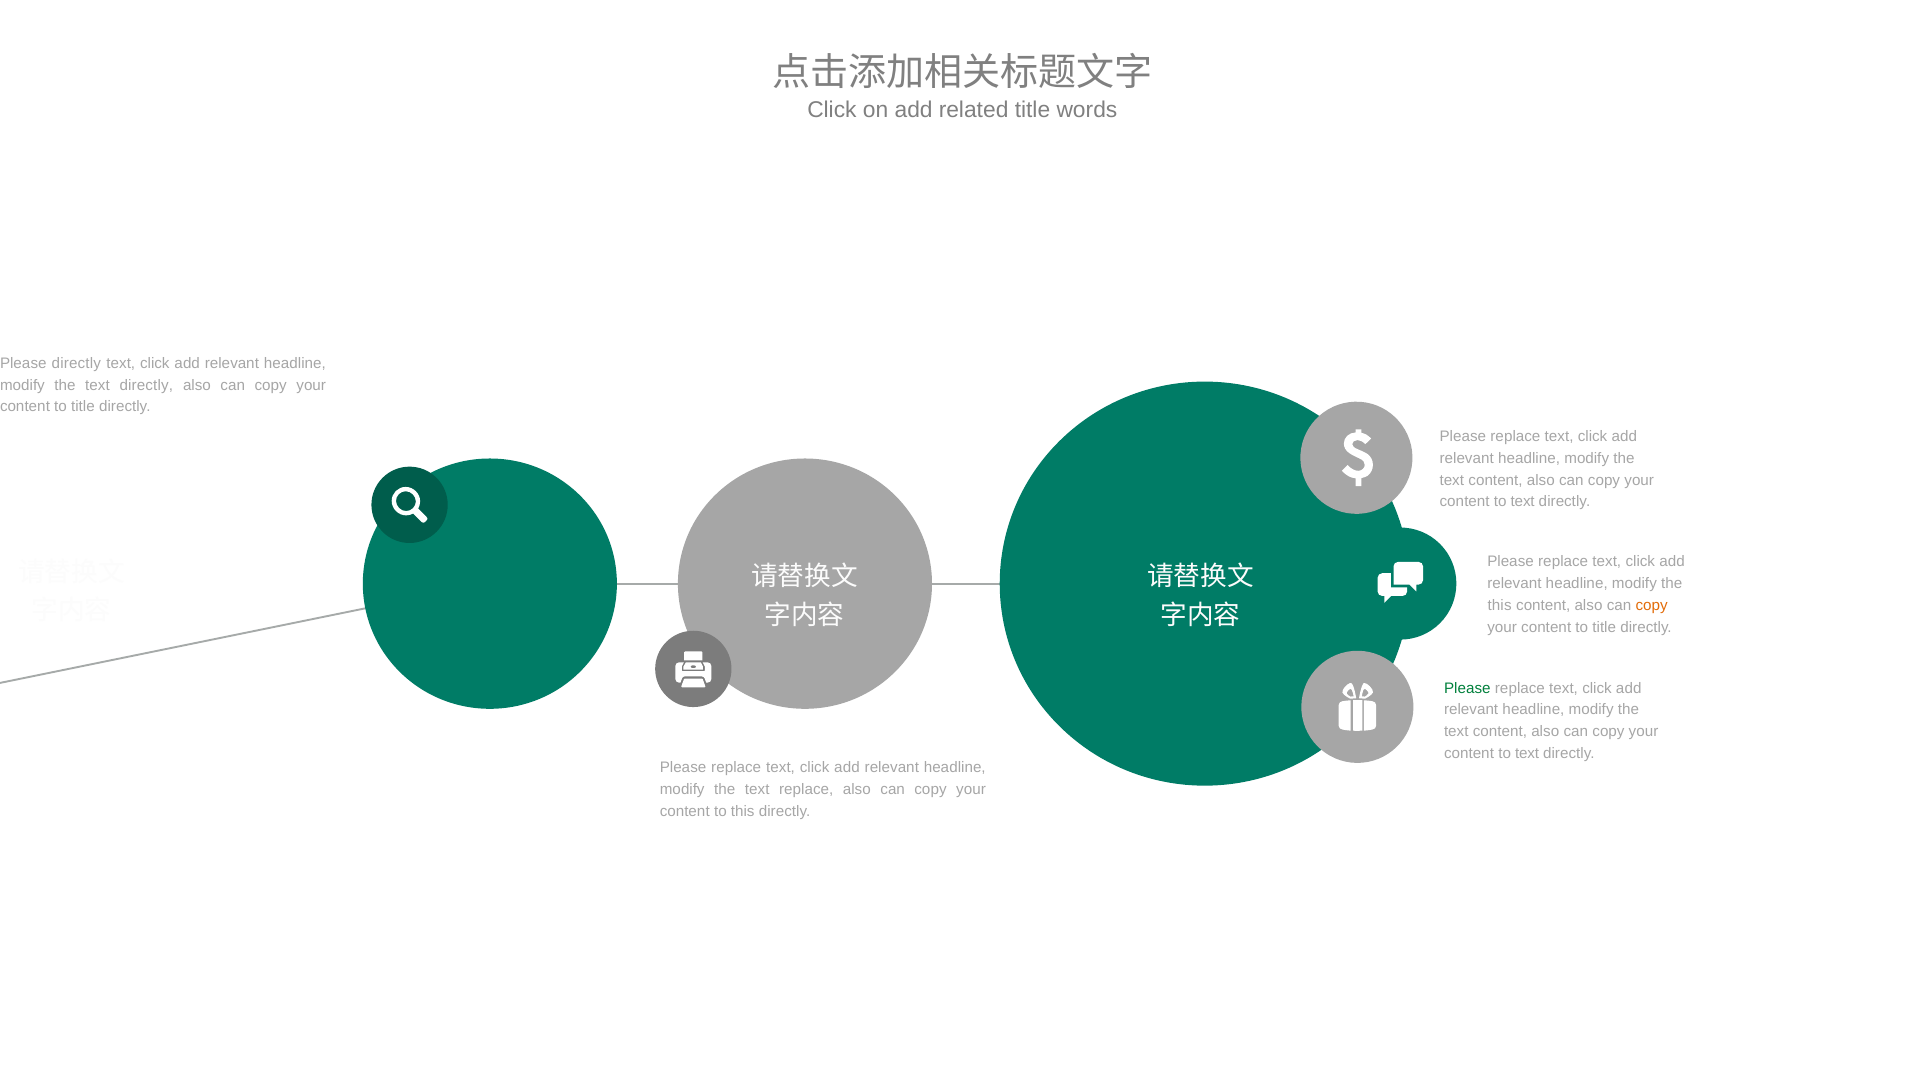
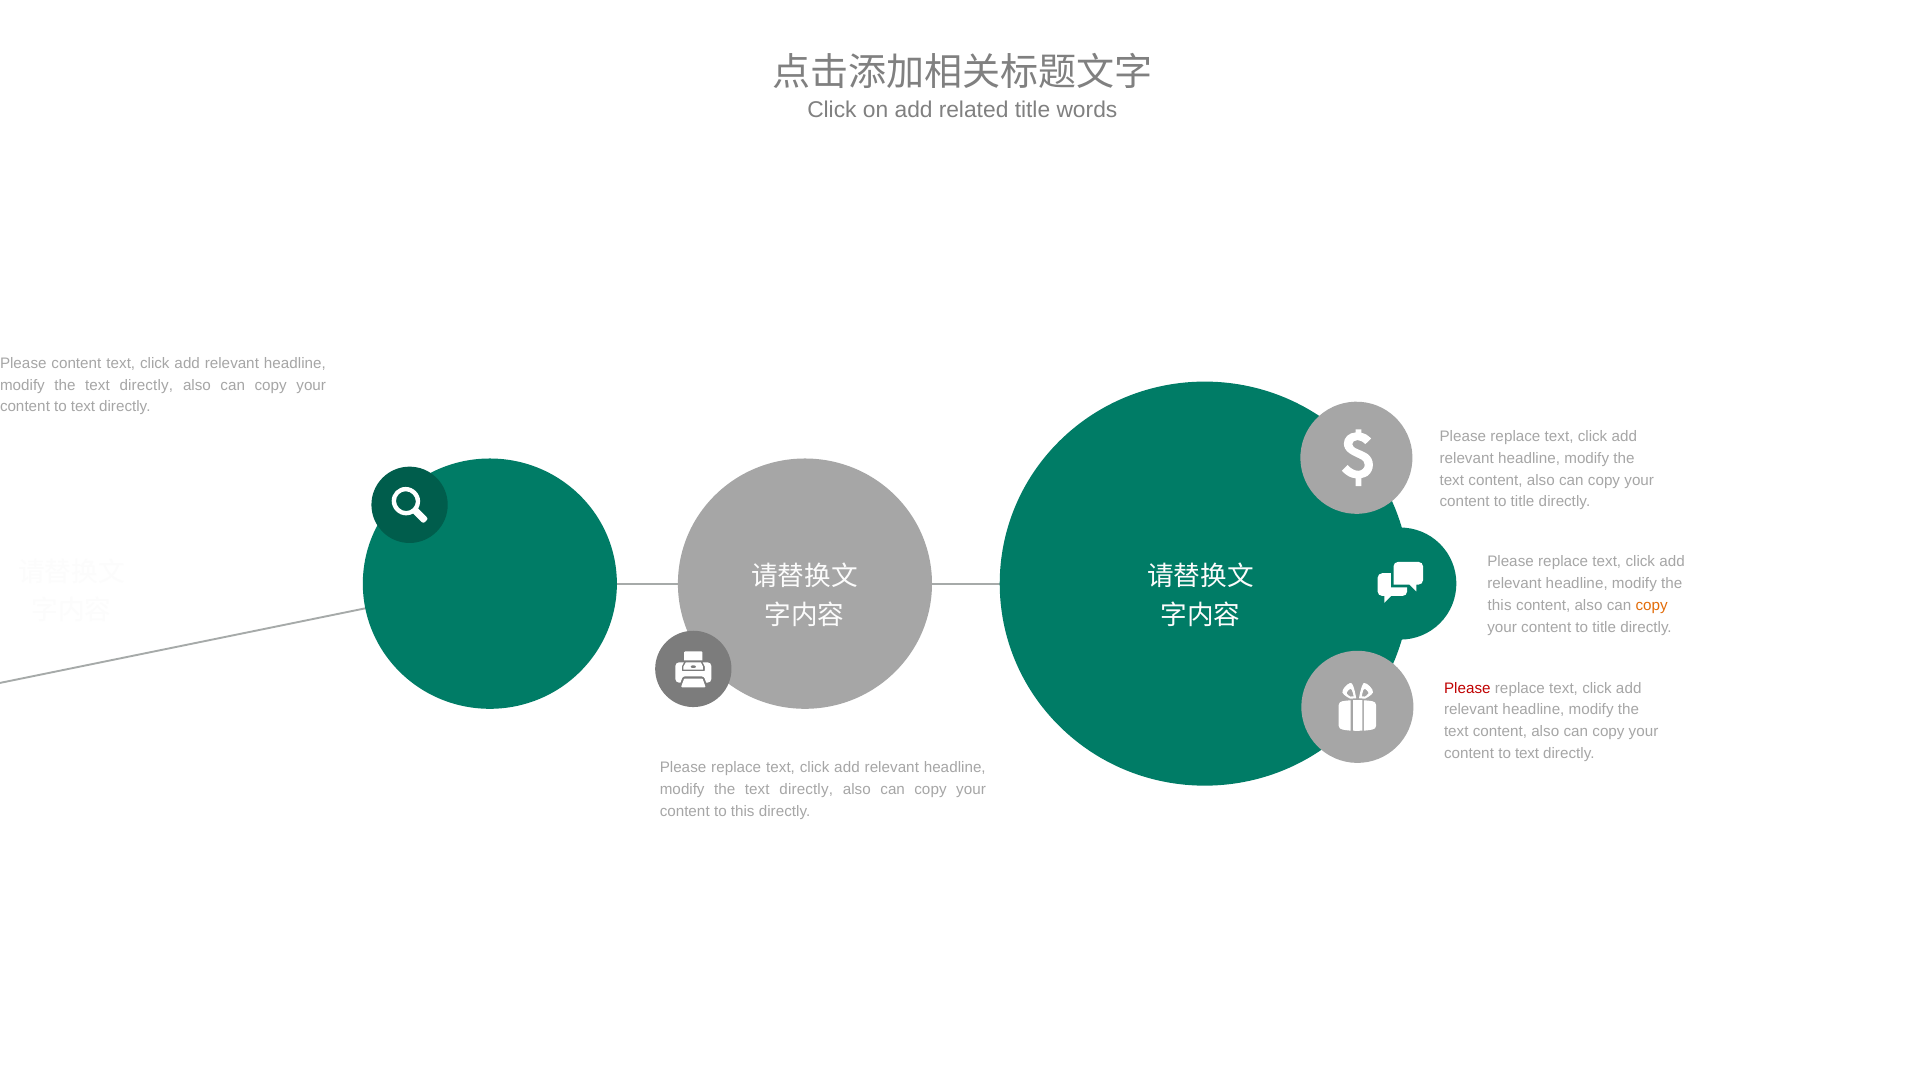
Please directly: directly -> content
title at (83, 407): title -> text
text at (1523, 502): text -> title
Please at (1467, 688) colour: green -> red
replace at (806, 789): replace -> directly
